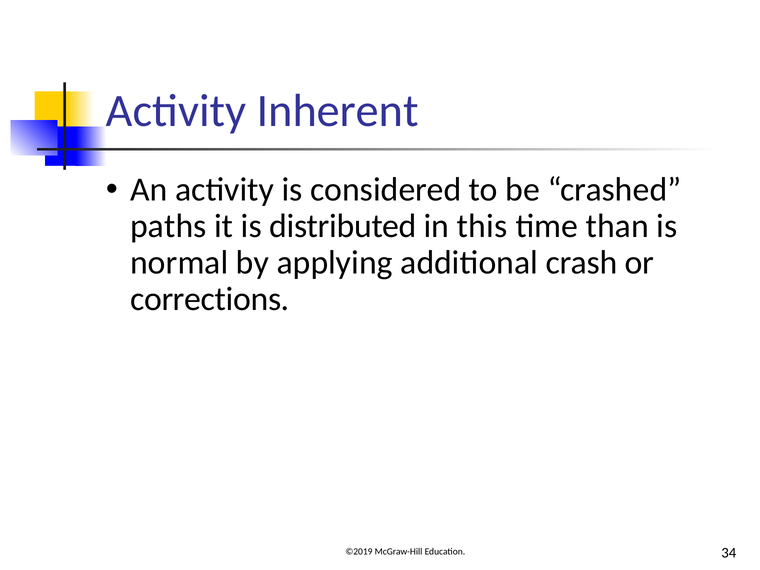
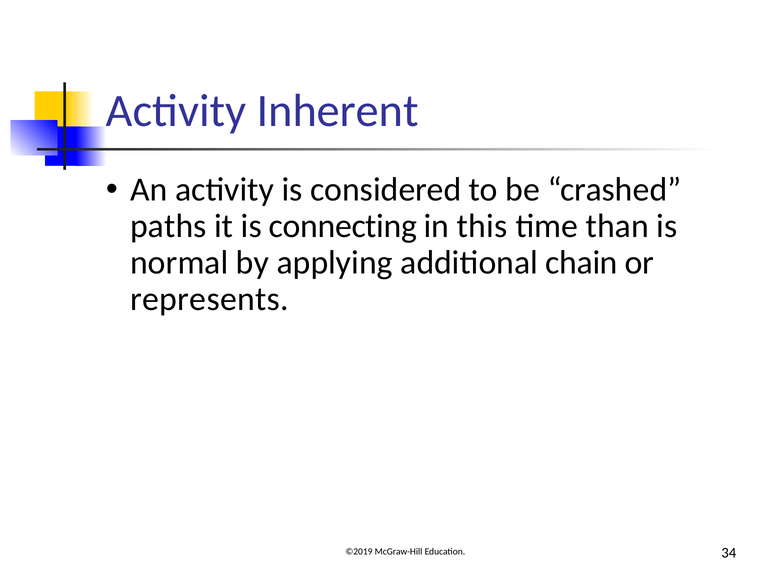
distributed: distributed -> connecting
crash: crash -> chain
corrections: corrections -> represents
